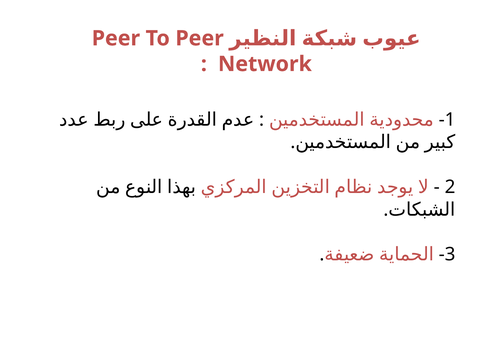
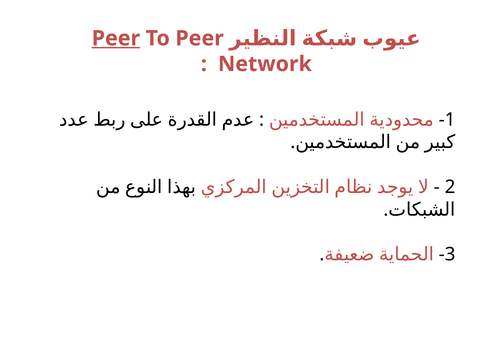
Peer at (116, 38) underline: none -> present
